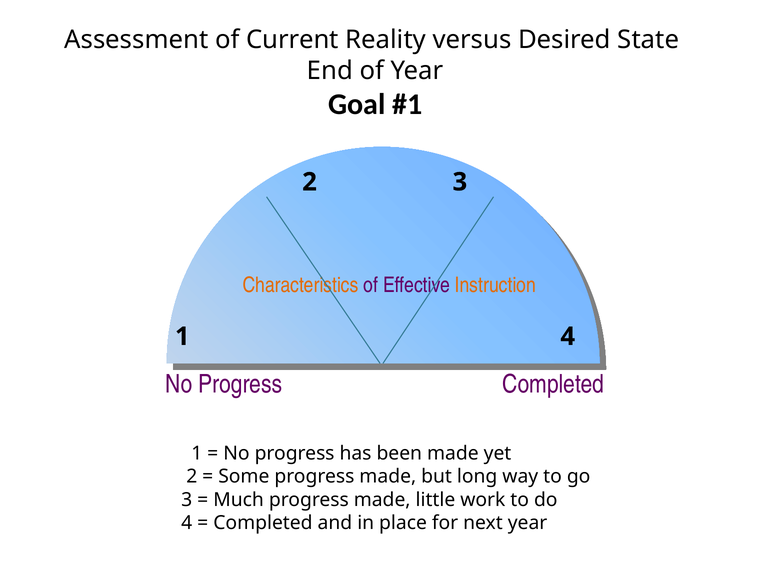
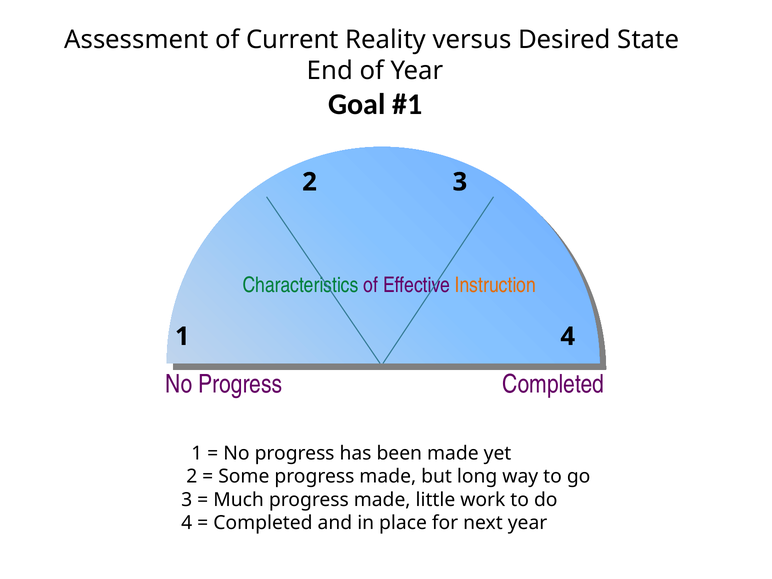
Characteristics colour: orange -> green
